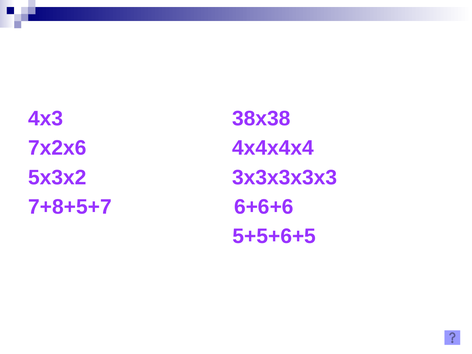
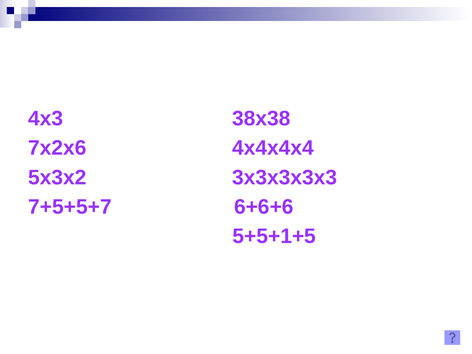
7+8+5+7: 7+8+5+7 -> 7+5+5+7
5+5+6+5: 5+5+6+5 -> 5+5+1+5
